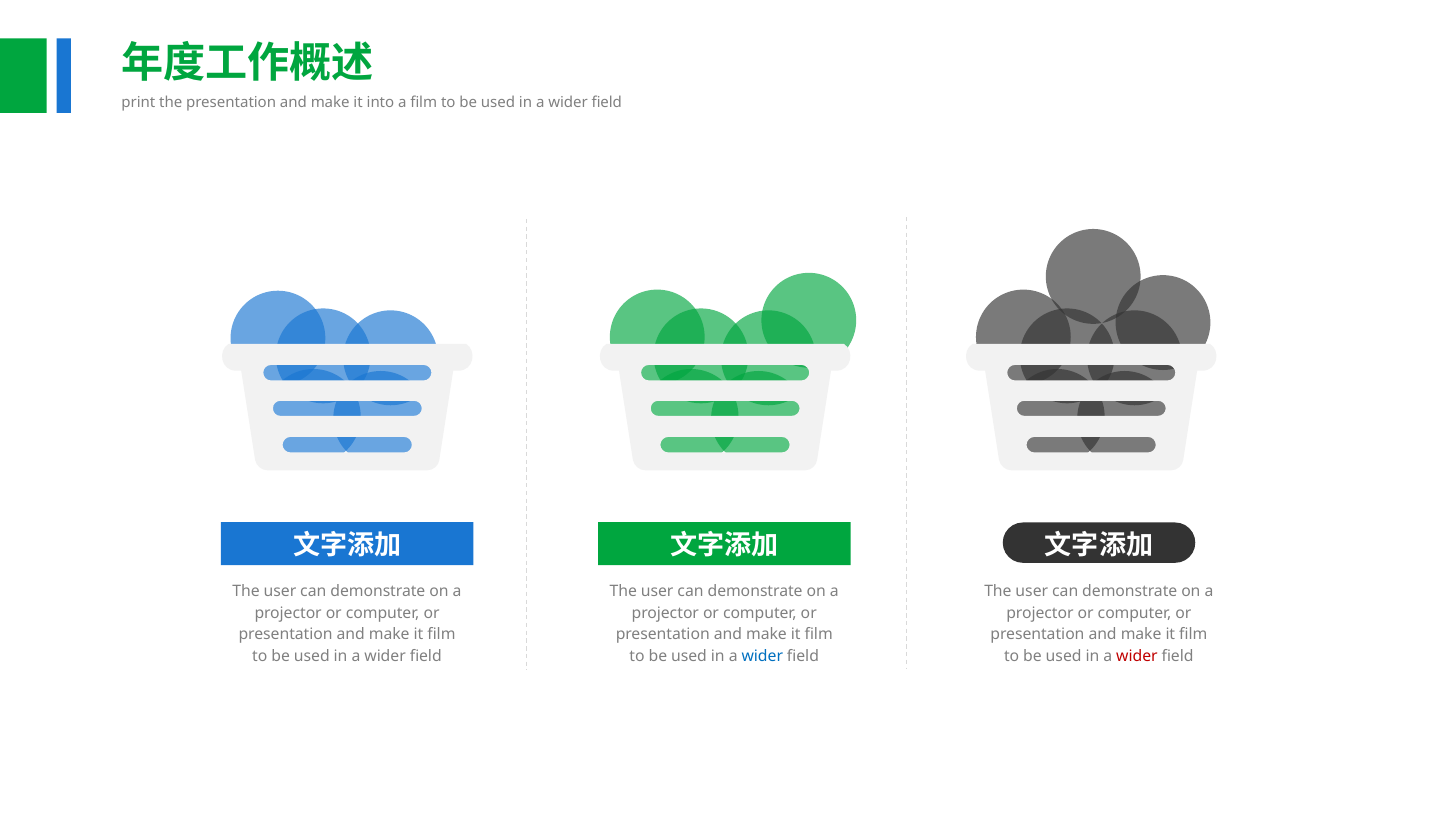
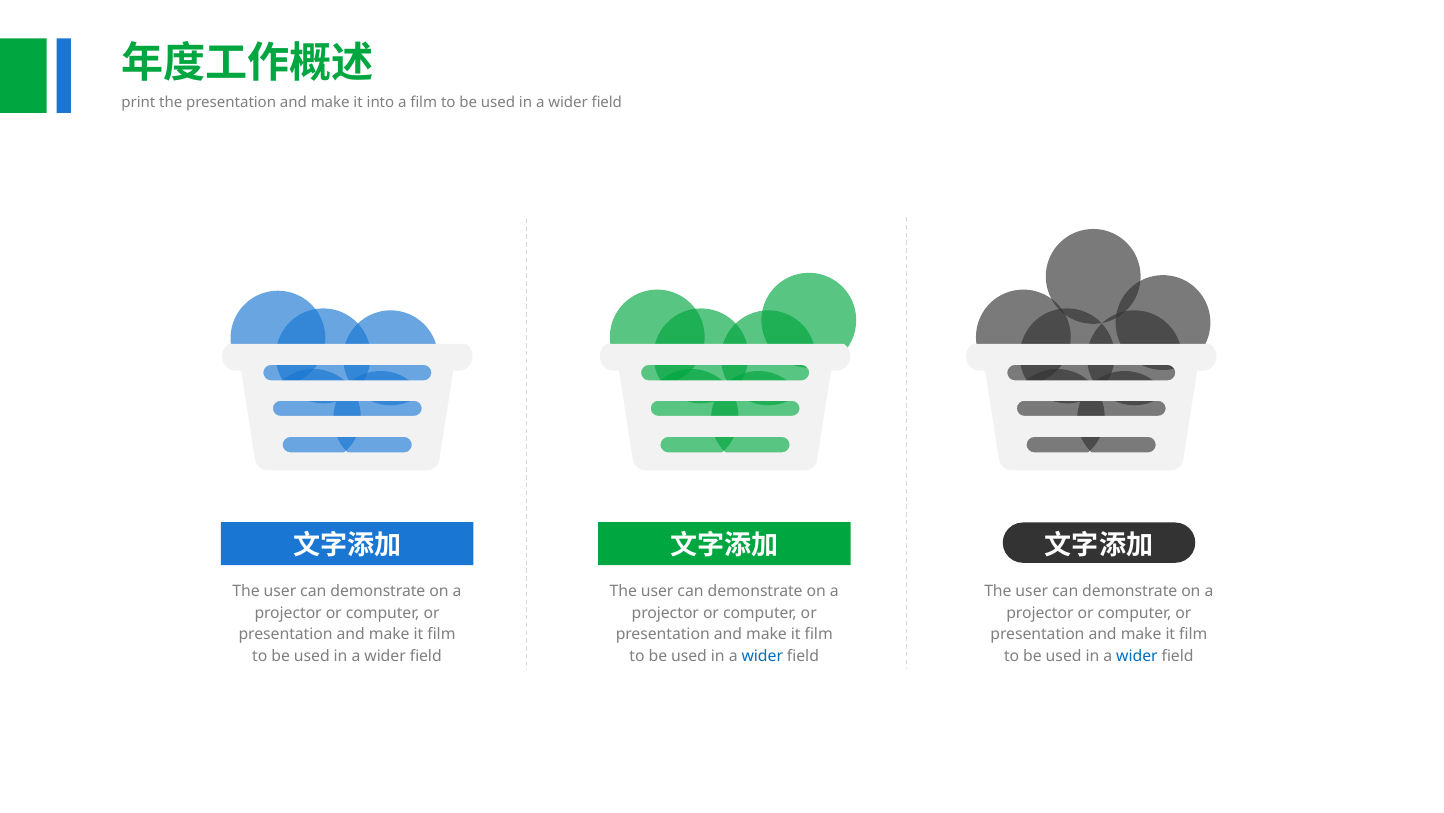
wider at (1137, 656) colour: red -> blue
